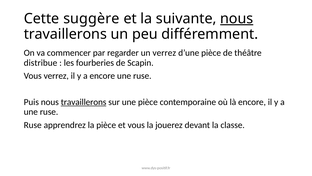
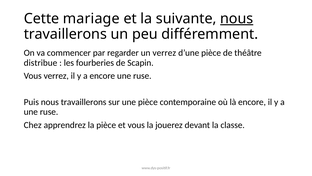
suggère: suggère -> mariage
travaillerons at (84, 102) underline: present -> none
Ruse at (33, 125): Ruse -> Chez
